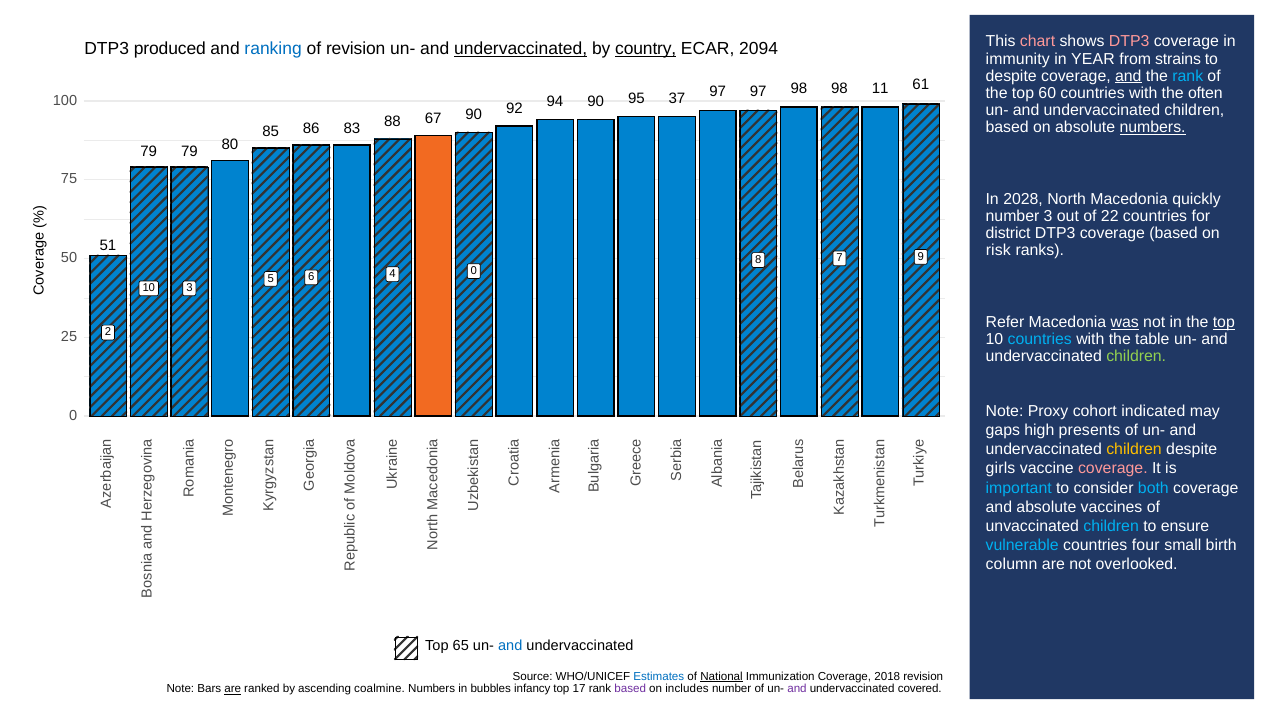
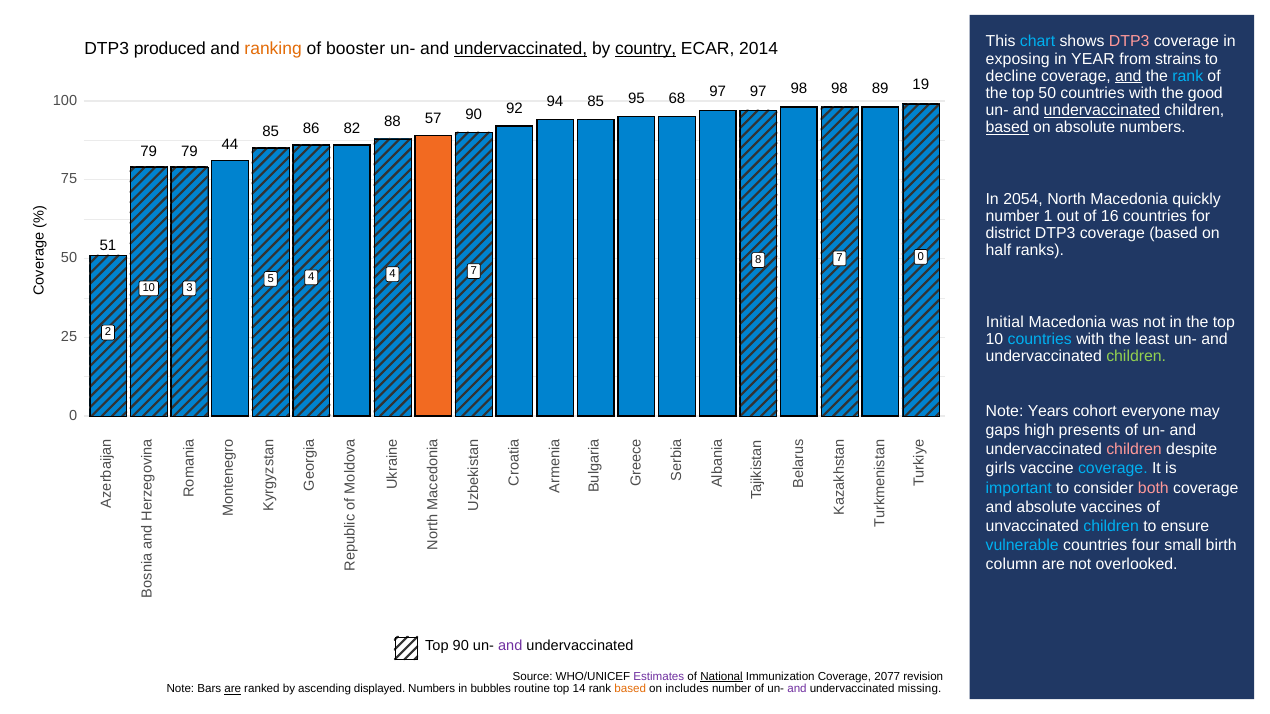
chart colour: pink -> light blue
ranking colour: blue -> orange
of revision: revision -> booster
2094: 2094 -> 2014
immunity: immunity -> exposing
despite at (1011, 76): despite -> decline
61: 61 -> 19
11: 11 -> 89
top 60: 60 -> 50
often: often -> good
37: 37 -> 68
undervaccinated at (1102, 110) underline: none -> present
based at (1007, 127) underline: none -> present
numbers at (1153, 127) underline: present -> none
83: 83 -> 82
67: 67 -> 57
92 90: 90 -> 85
80: 80 -> 44
2028: 2028 -> 2054
number 3: 3 -> 1
22: 22 -> 16
risk: risk -> half
7 9: 9 -> 0
5 6: 6 -> 4
4 0: 0 -> 7
Refer: Refer -> Initial
was underline: present -> none
top at (1224, 322) underline: present -> none
table: table -> least
Proxy: Proxy -> Years
indicated: indicated -> everyone
children at (1134, 450) colour: yellow -> pink
coverage at (1113, 469) colour: pink -> light blue
both colour: light blue -> pink
Top 65: 65 -> 90
and at (510, 646) colour: blue -> purple
Estimates colour: blue -> purple
2018: 2018 -> 2077
coalmine: coalmine -> displayed
infancy: infancy -> routine
17: 17 -> 14
based at (630, 689) colour: purple -> orange
covered: covered -> missing
